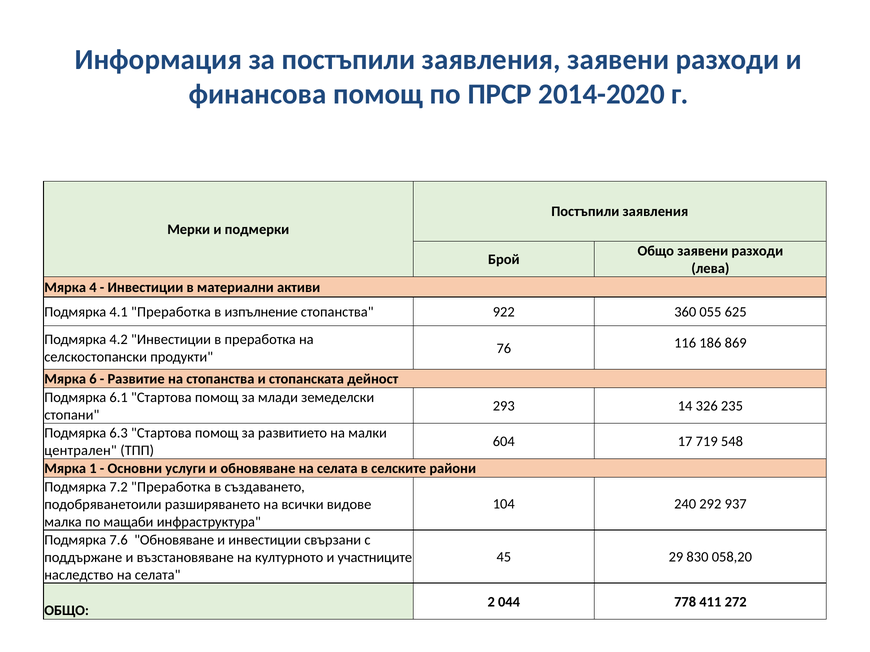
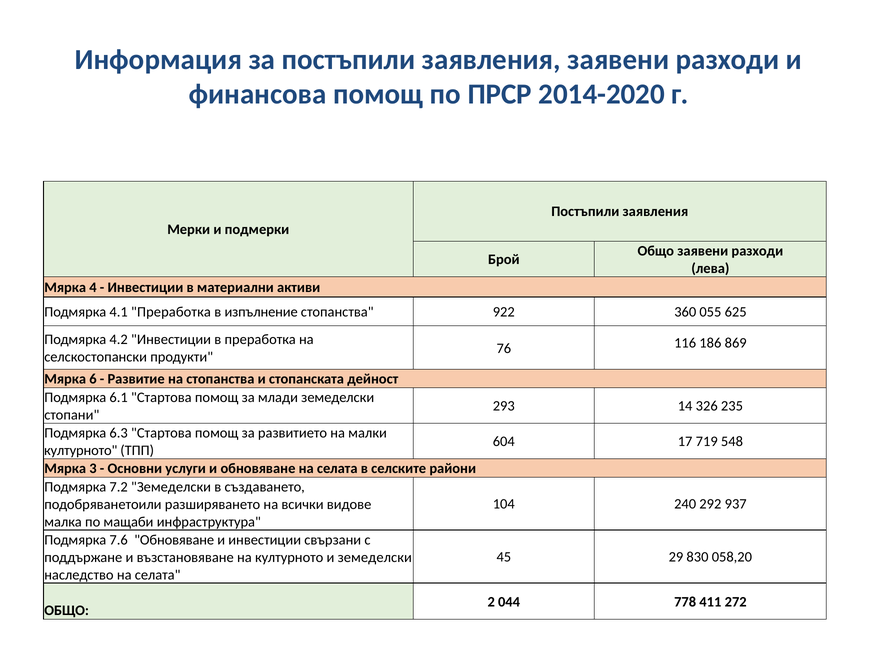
централен at (81, 451): централен -> културното
1: 1 -> 3
7.2 Преработка: Преработка -> Земеделски
и участниците: участниците -> земеделски
